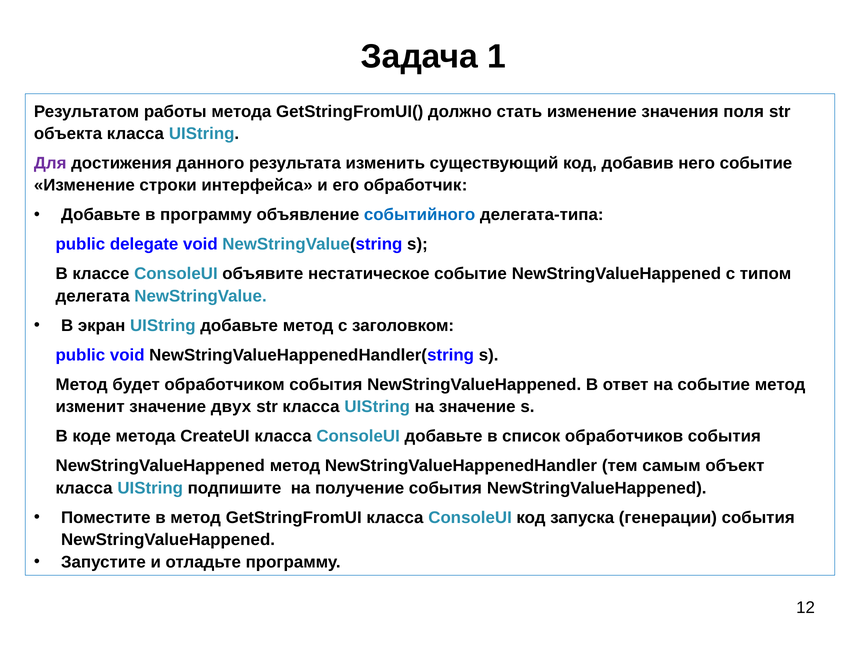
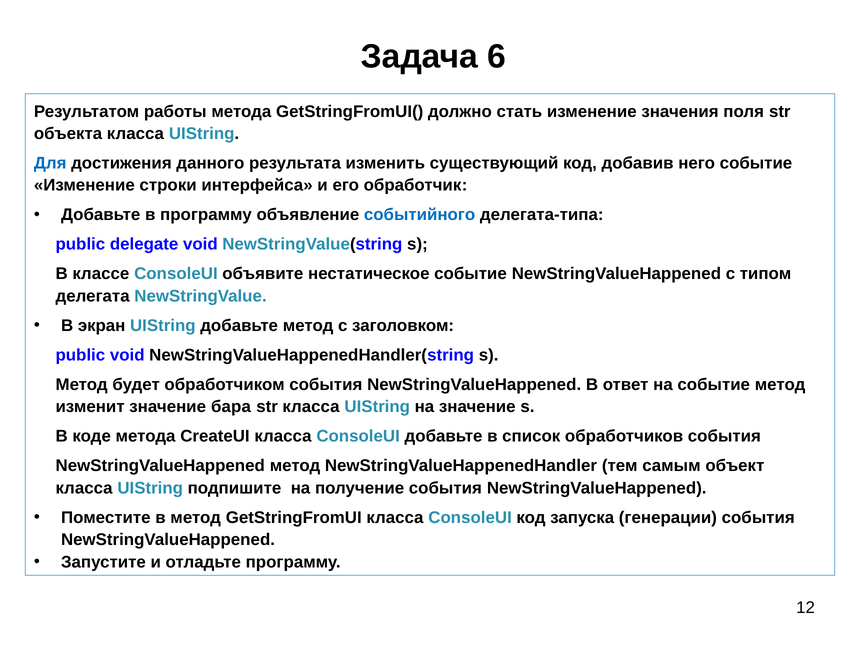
1: 1 -> 6
Для colour: purple -> blue
двух: двух -> бара
